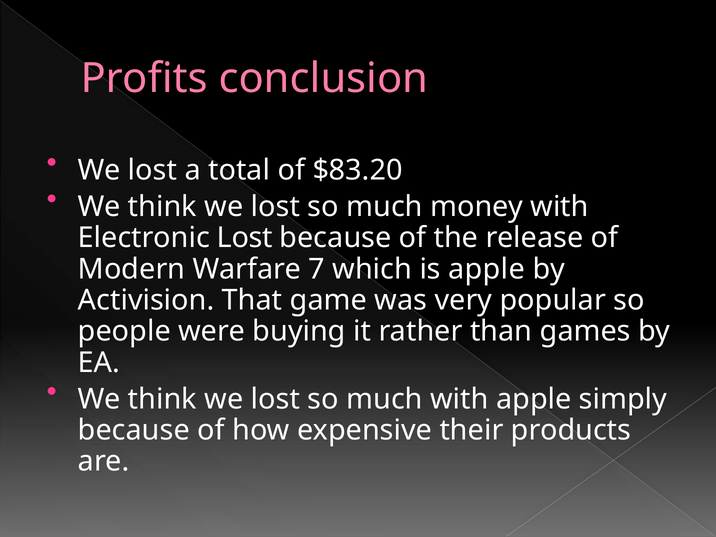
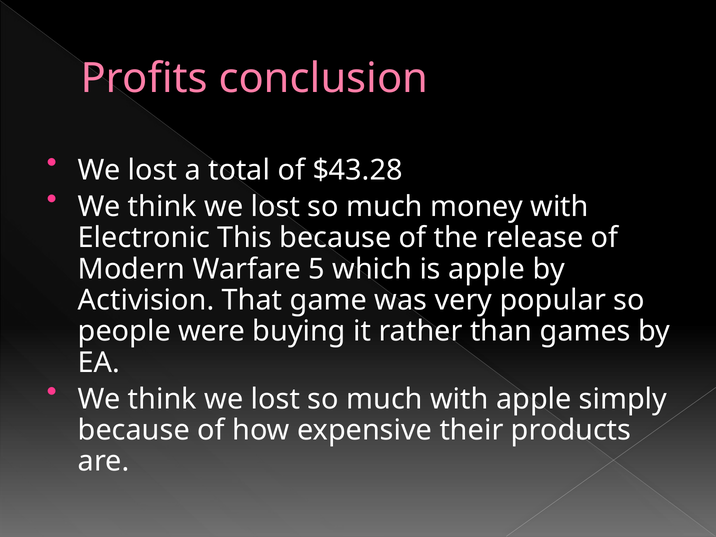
$83.20: $83.20 -> $43.28
Electronic Lost: Lost -> This
7: 7 -> 5
